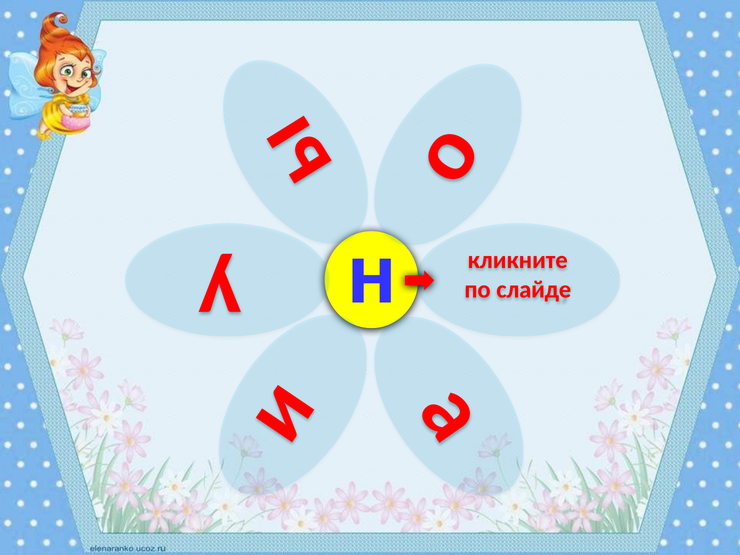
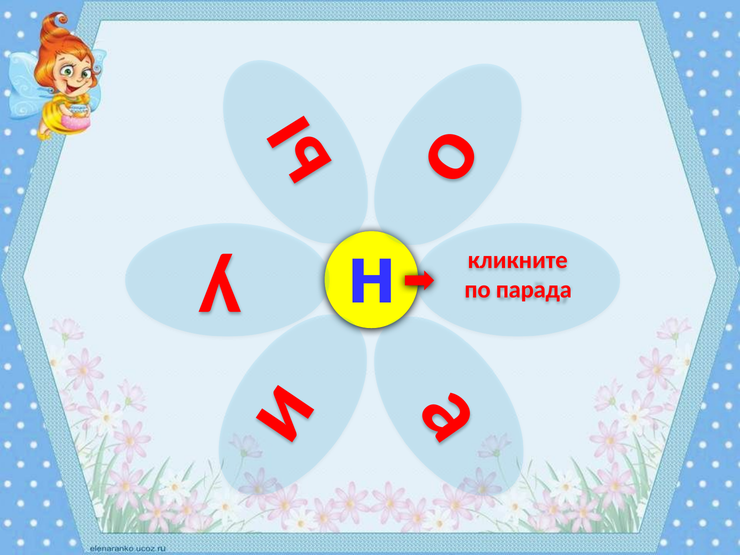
слайде: слайде -> парада
